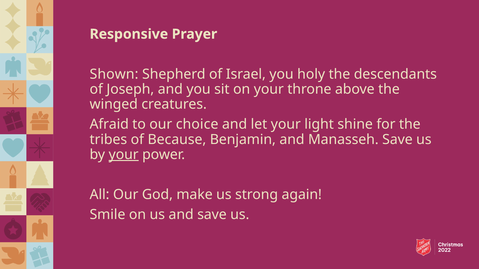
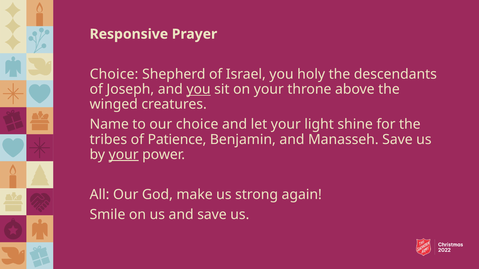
Shown at (114, 74): Shown -> Choice
you at (199, 89) underline: none -> present
Afraid: Afraid -> Name
Because: Because -> Patience
